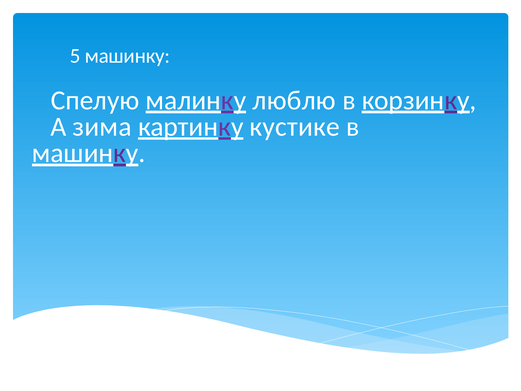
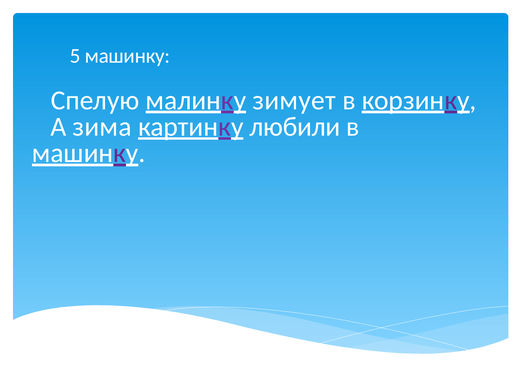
люблю: люблю -> зимует
кустике: кустике -> любили
